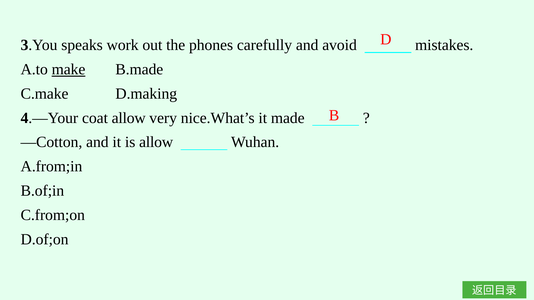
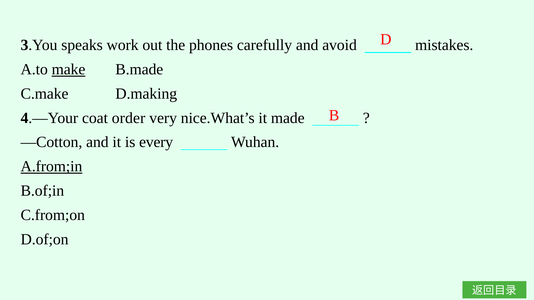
coat allow: allow -> order
is allow: allow -> every
A.from;in underline: none -> present
